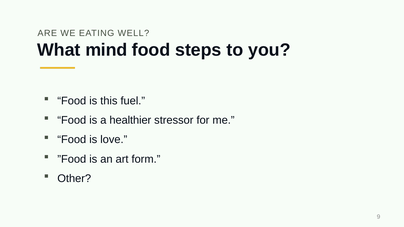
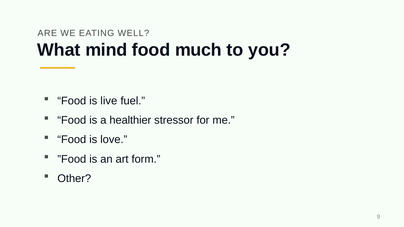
steps: steps -> much
this: this -> live
